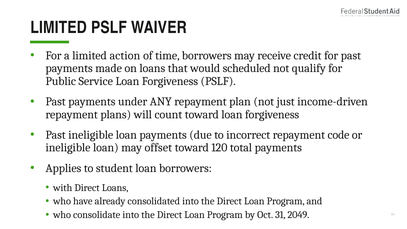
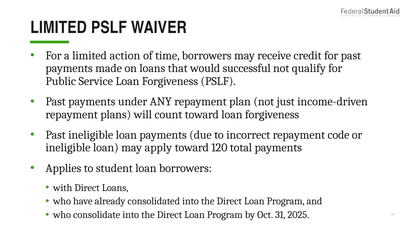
scheduled: scheduled -> successful
offset: offset -> apply
2049: 2049 -> 2025
